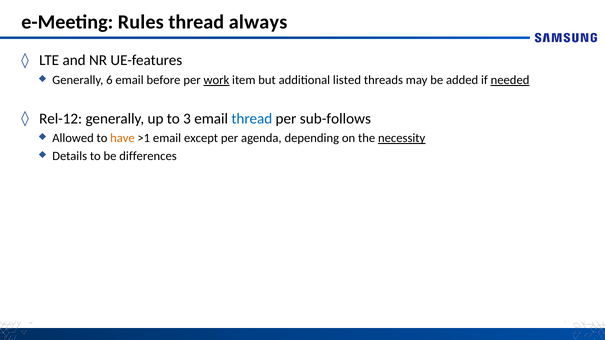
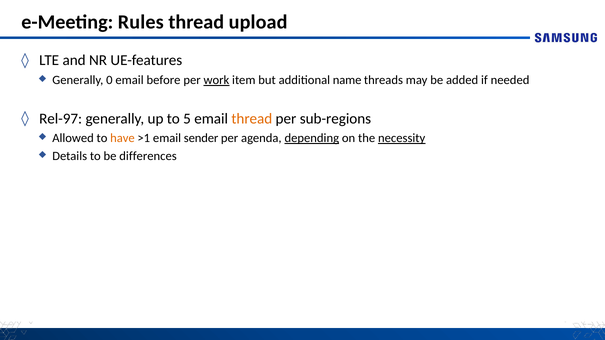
always: always -> upload
6: 6 -> 0
listed: listed -> name
needed underline: present -> none
Rel-12: Rel-12 -> Rel-97
3: 3 -> 5
thread at (252, 119) colour: blue -> orange
sub-follows: sub-follows -> sub-regions
except: except -> sender
depending underline: none -> present
